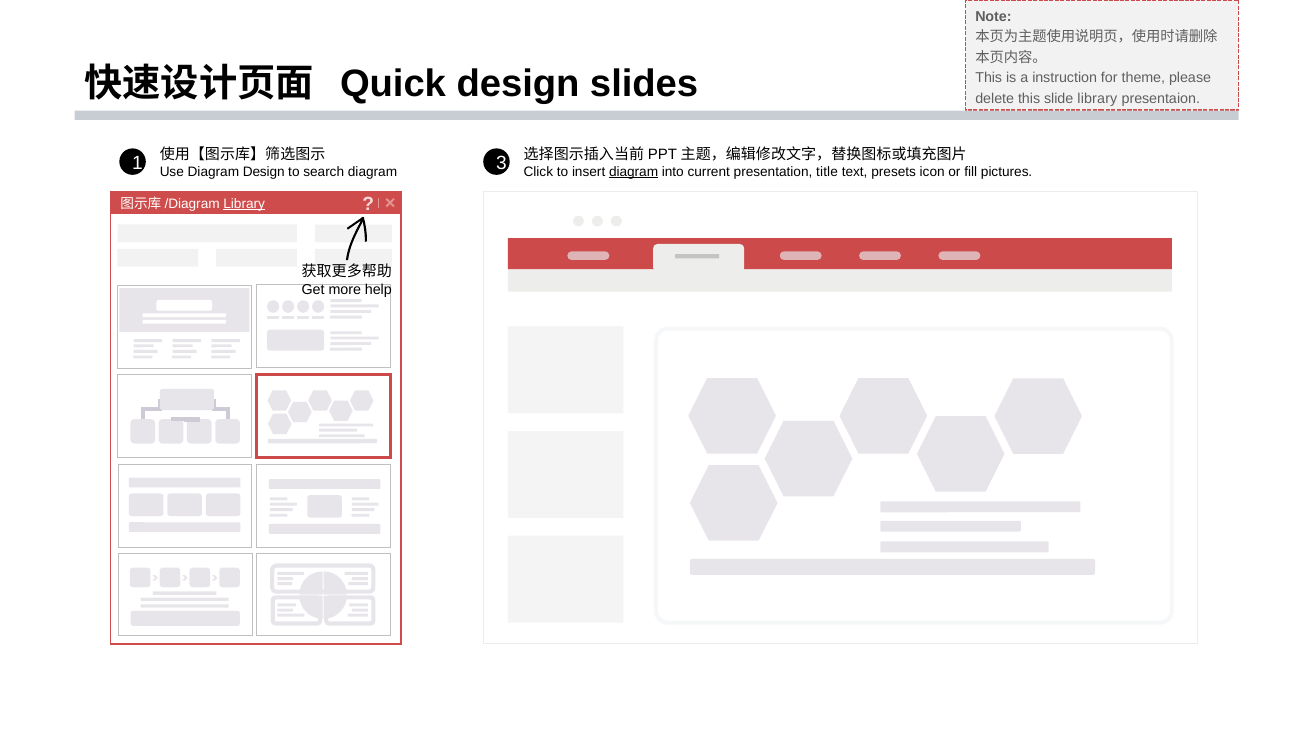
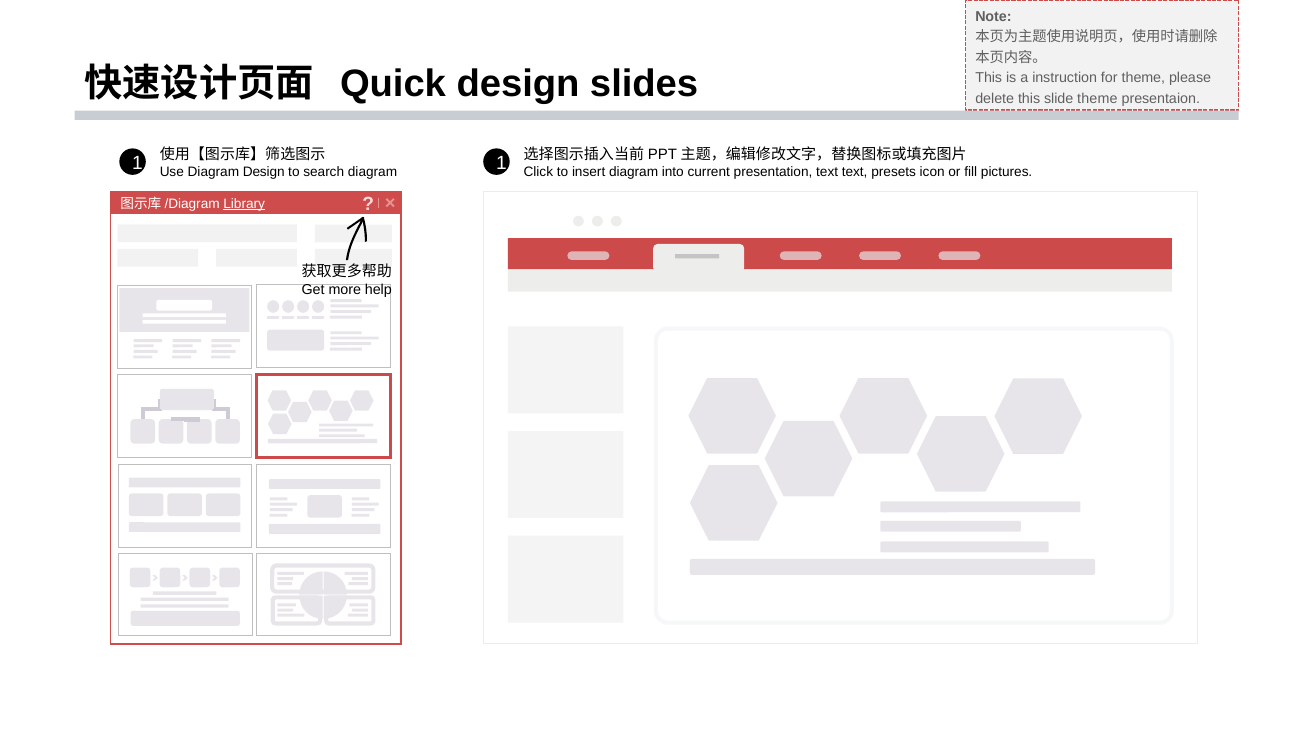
slide library: library -> theme
1 3: 3 -> 1
diagram at (634, 172) underline: present -> none
presentation title: title -> text
